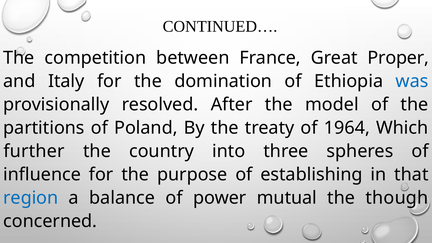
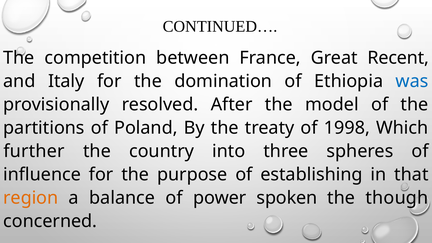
Proper: Proper -> Recent
1964: 1964 -> 1998
region colour: blue -> orange
mutual: mutual -> spoken
